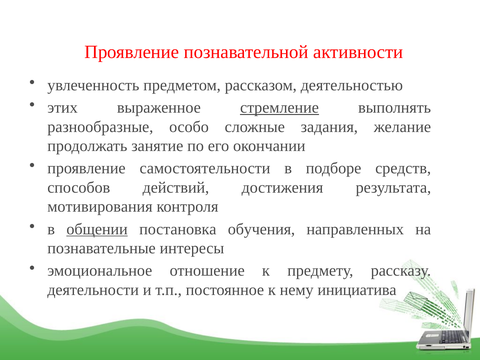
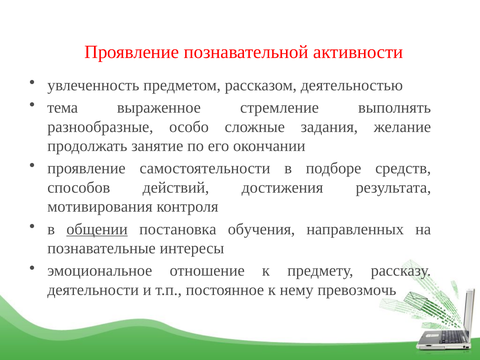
этих: этих -> тема
стремление underline: present -> none
инициатива: инициатива -> превозмочь
